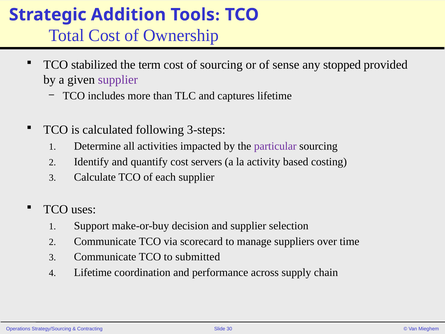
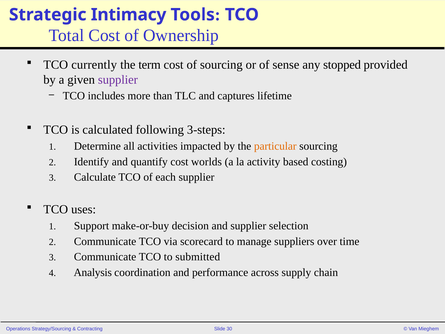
Addition: Addition -> Intimacy
stabilized: stabilized -> currently
particular colour: purple -> orange
servers: servers -> worlds
Lifetime at (93, 272): Lifetime -> Analysis
